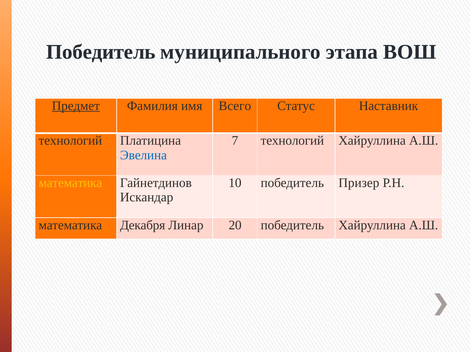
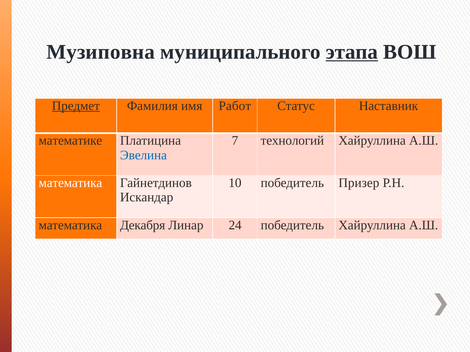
Победитель at (101, 52): Победитель -> Музиповна
этапа underline: none -> present
Всего: Всего -> Работ
технологий at (70, 141): технологий -> математике
математика at (70, 183) colour: yellow -> white
20: 20 -> 24
